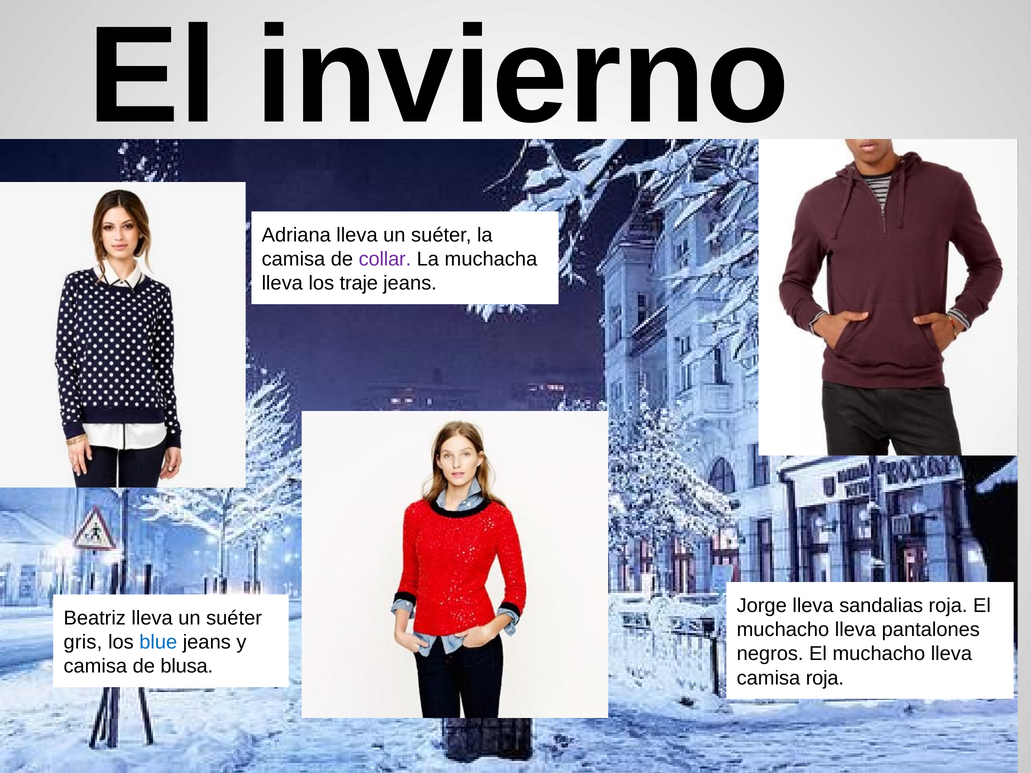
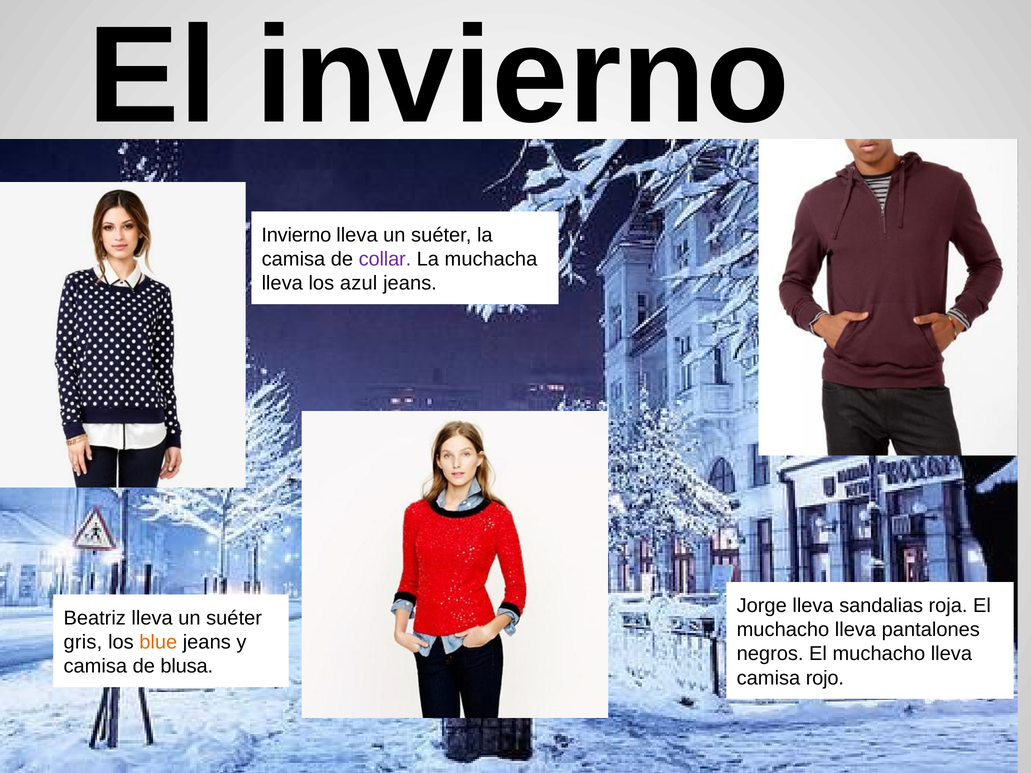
Adriana at (296, 235): Adriana -> Invierno
traje: traje -> azul
blue colour: blue -> orange
camisa roja: roja -> rojo
